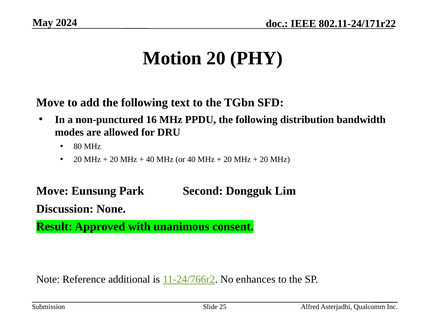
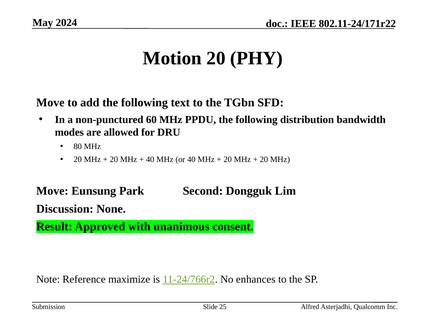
16: 16 -> 60
additional: additional -> maximize
